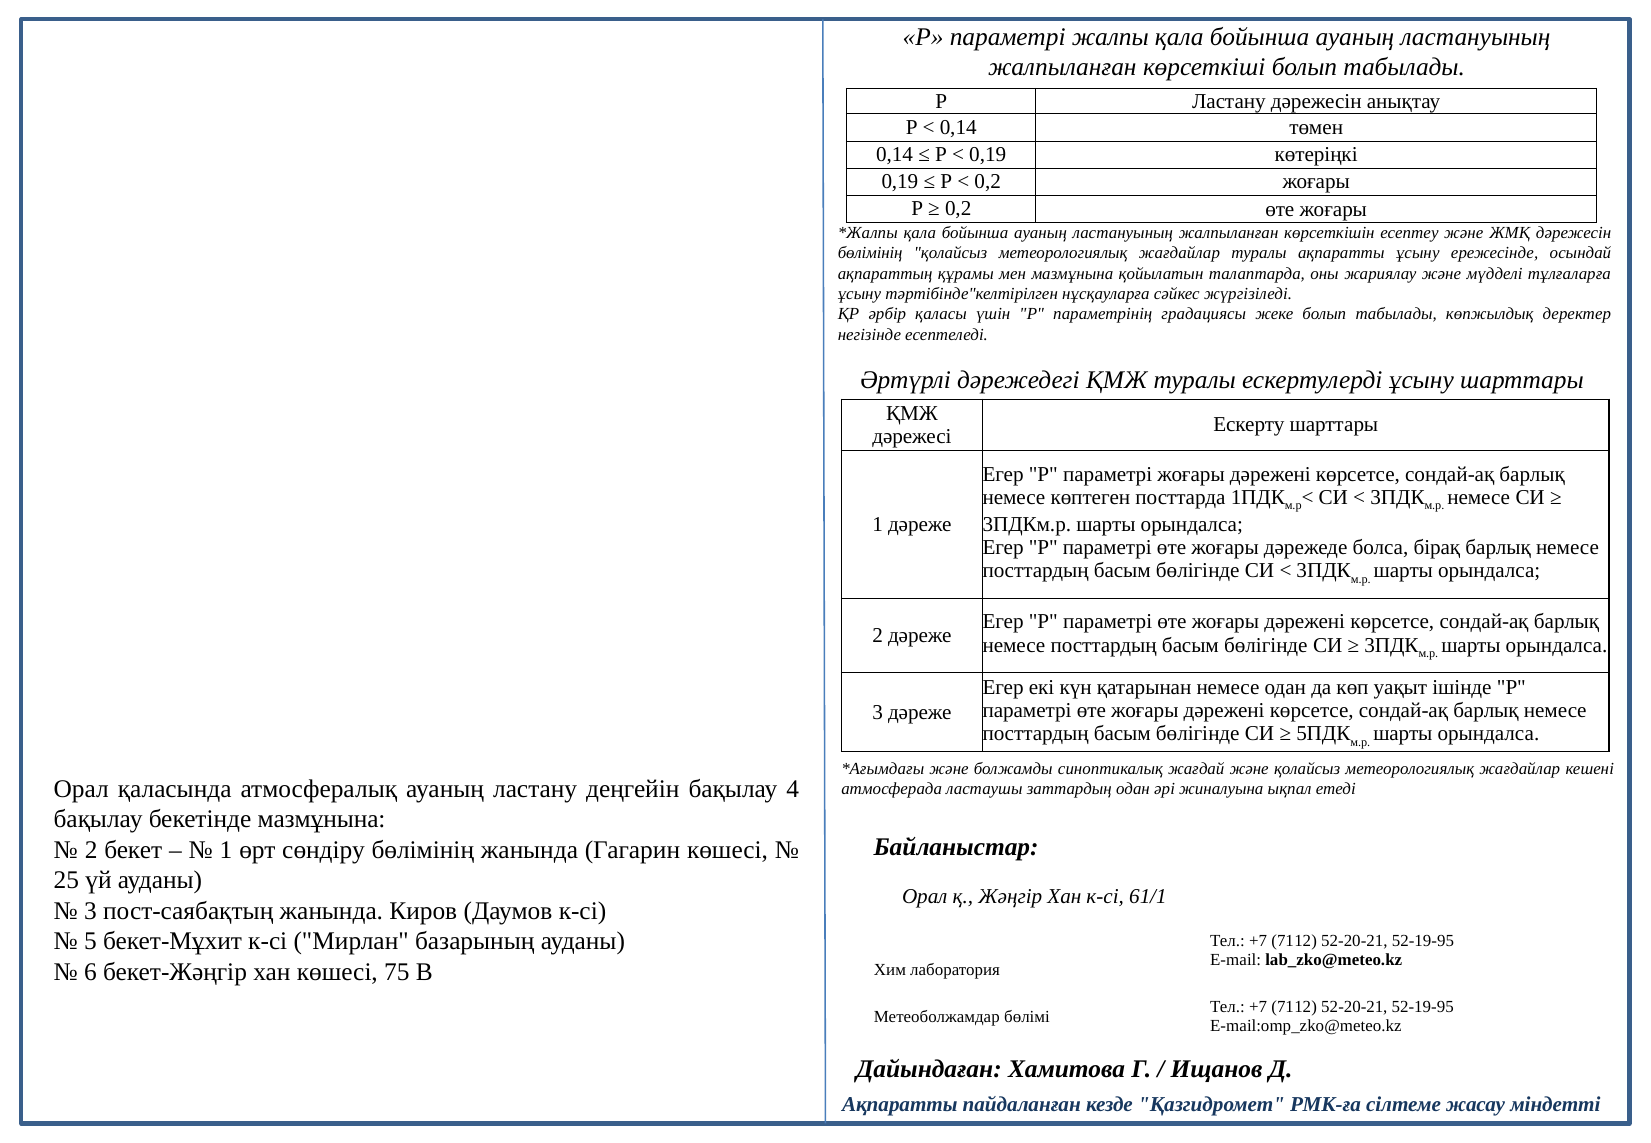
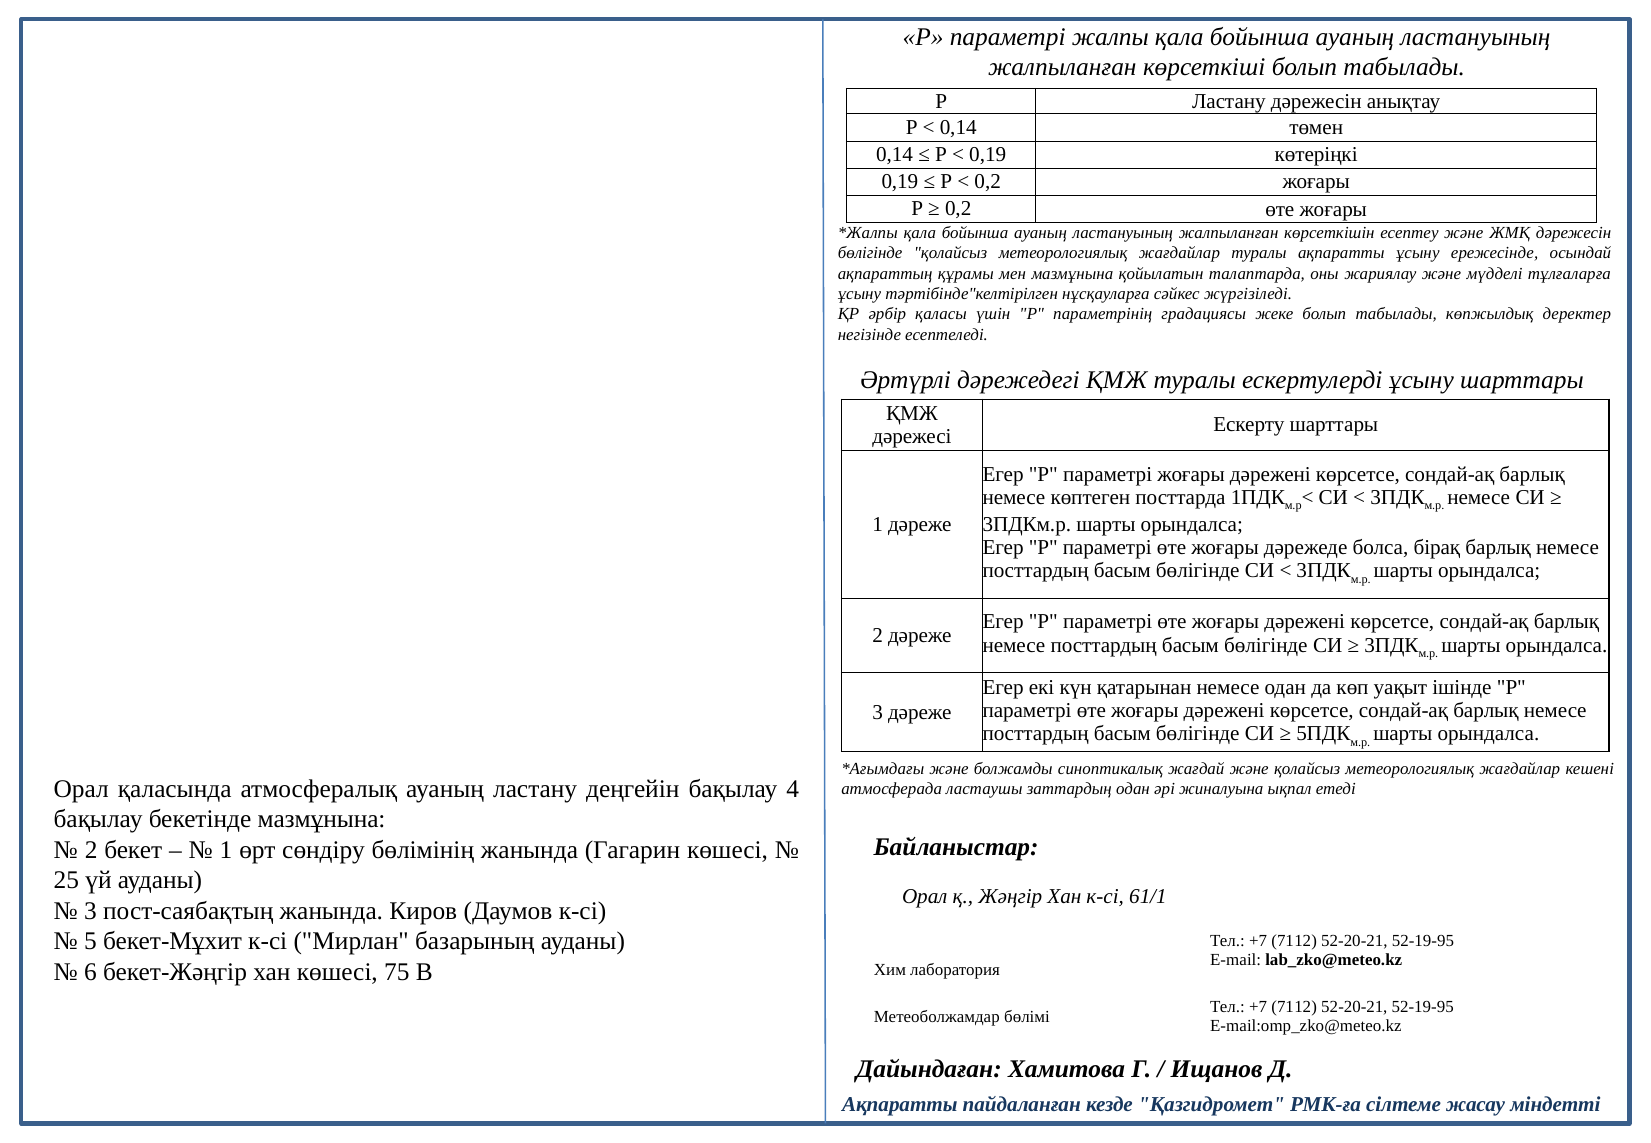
бөлімінің at (870, 253): бөлімінің -> бөлігінде
